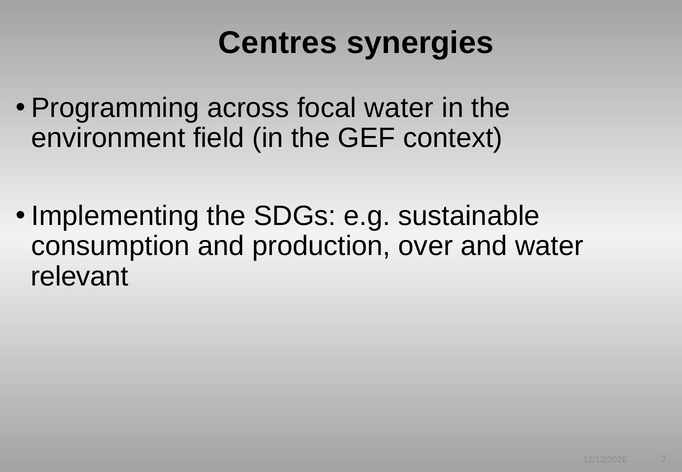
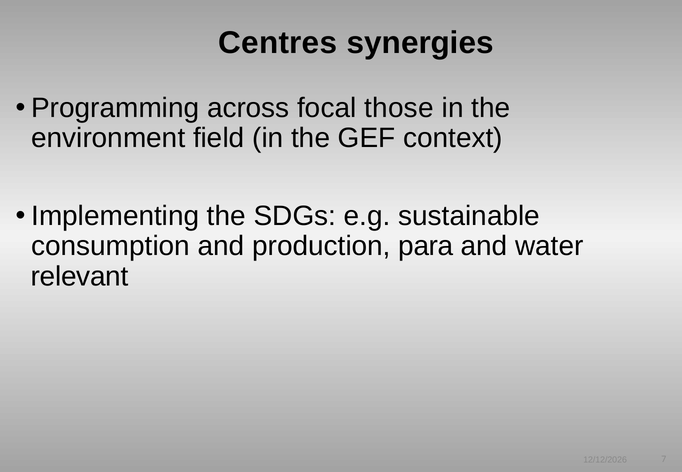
focal water: water -> those
over: over -> para
